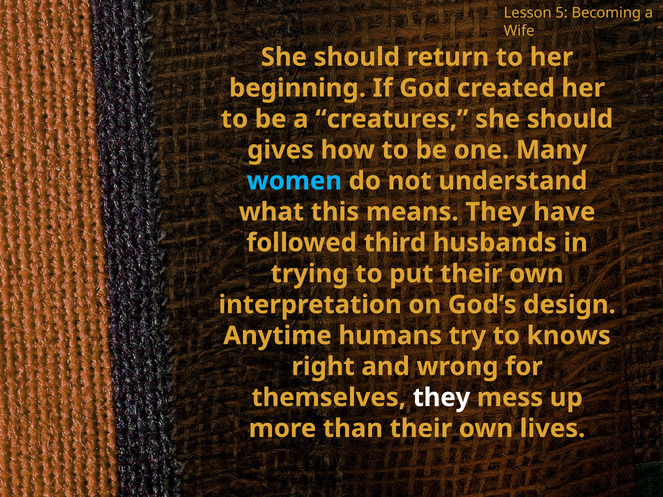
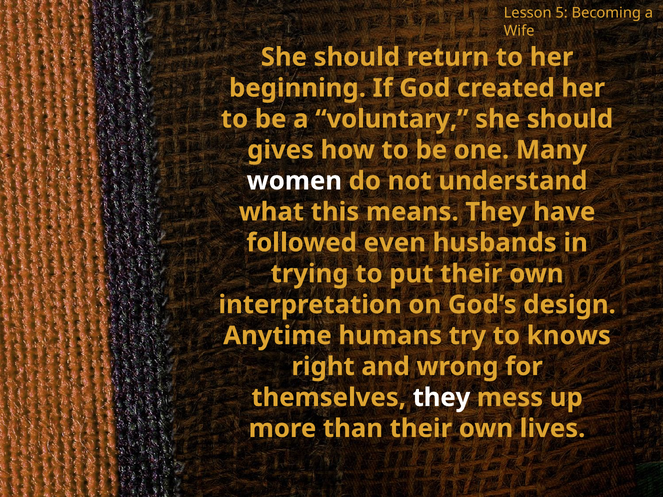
creatures: creatures -> voluntary
women colour: light blue -> white
third: third -> even
